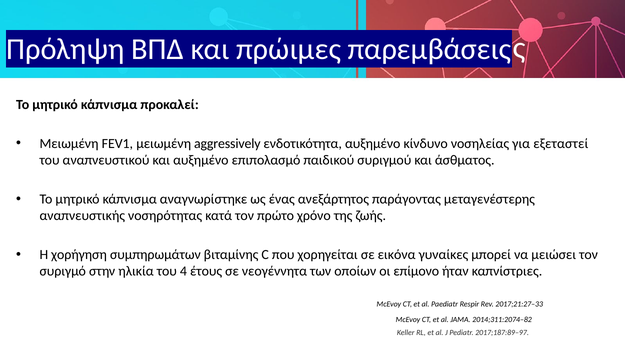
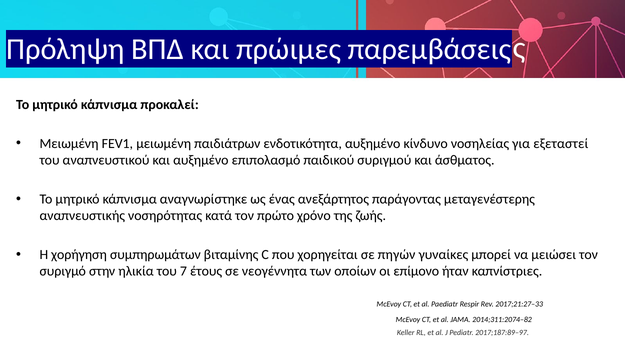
aggressively: aggressively -> παιδιάτρων
εικόνα: εικόνα -> πηγών
4: 4 -> 7
